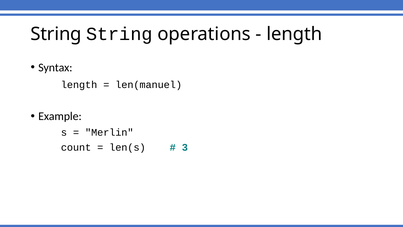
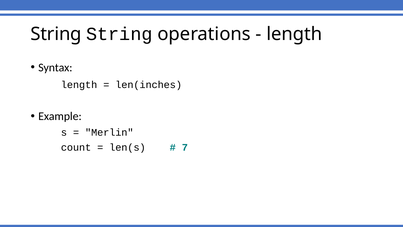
len(manuel: len(manuel -> len(inches
3: 3 -> 7
